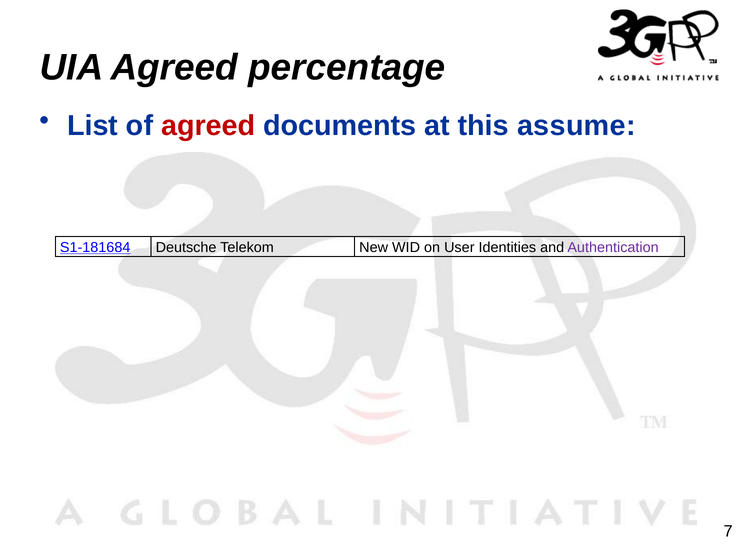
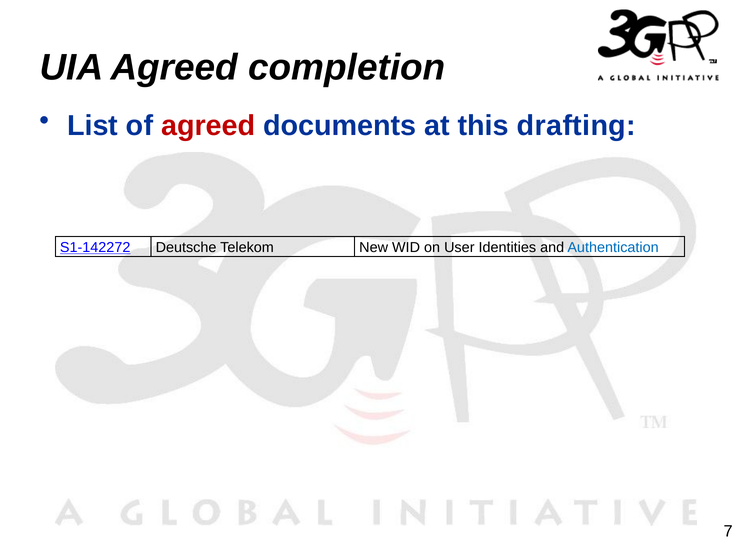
percentage: percentage -> completion
assume: assume -> drafting
S1-181684: S1-181684 -> S1-142272
Authentication colour: purple -> blue
